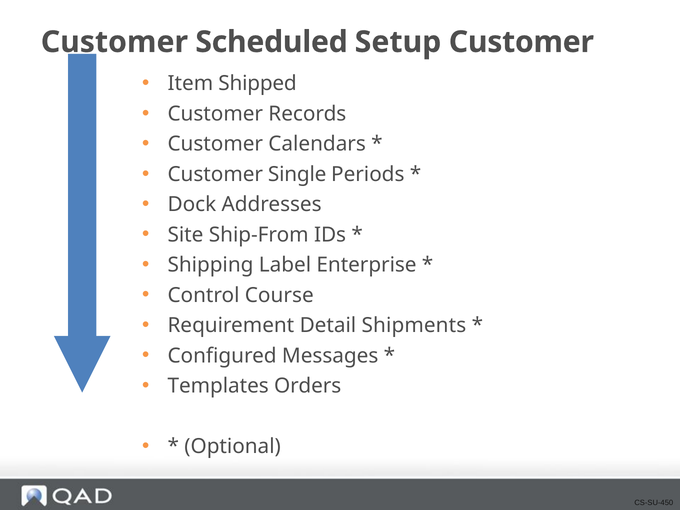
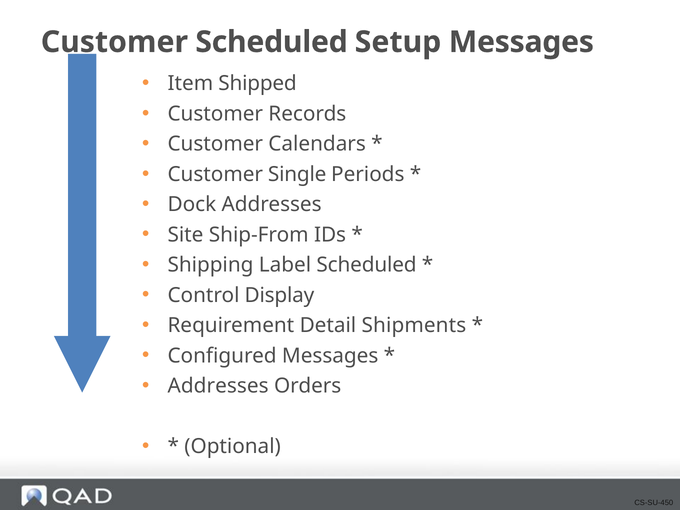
Setup Customer: Customer -> Messages
Label Enterprise: Enterprise -> Scheduled
Course: Course -> Display
Templates at (218, 386): Templates -> Addresses
